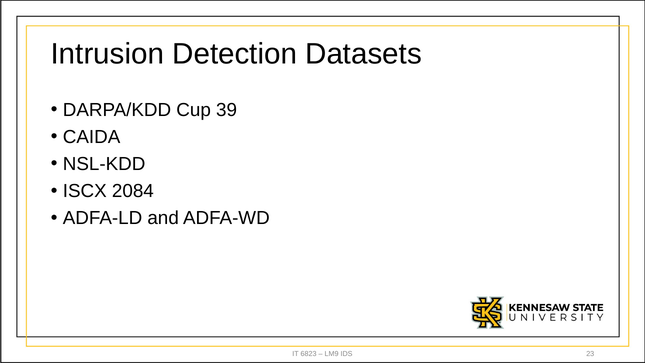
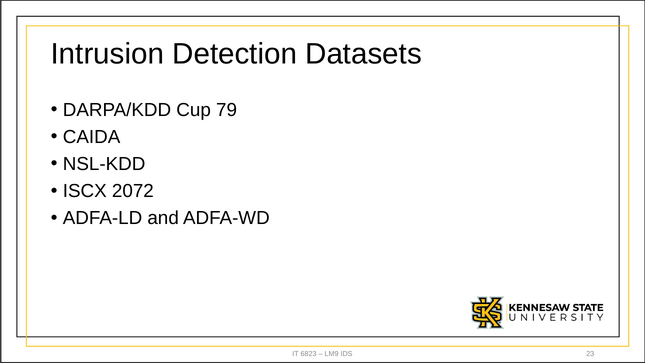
39: 39 -> 79
2084: 2084 -> 2072
